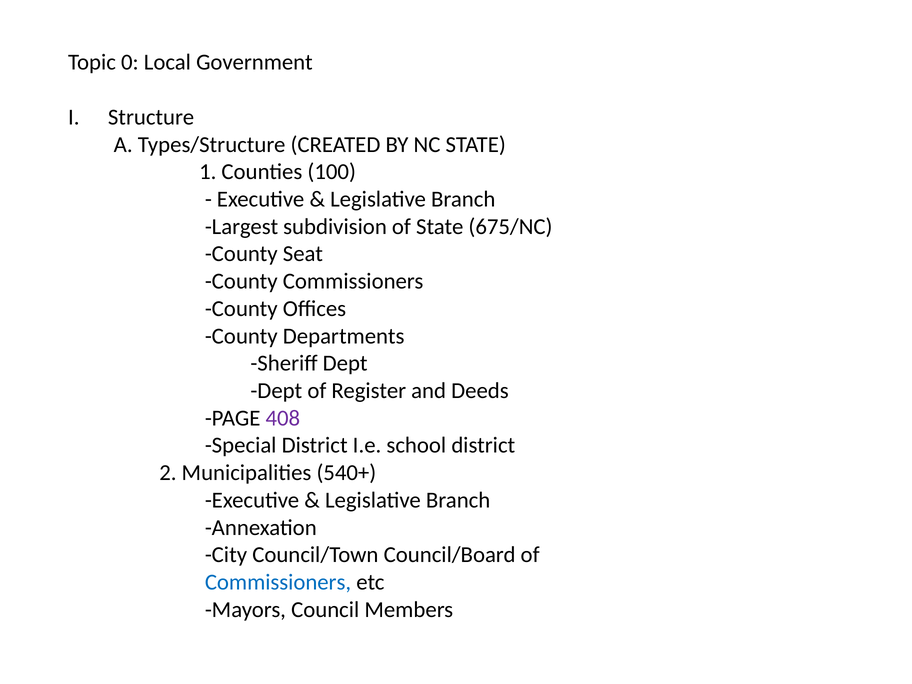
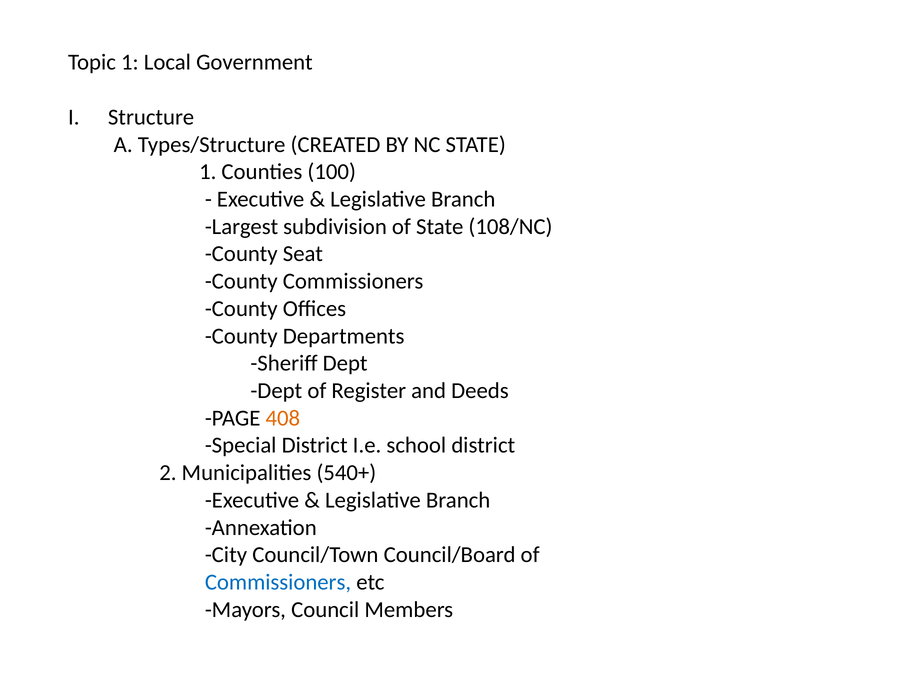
Topic 0: 0 -> 1
675/NC: 675/NC -> 108/NC
408 colour: purple -> orange
